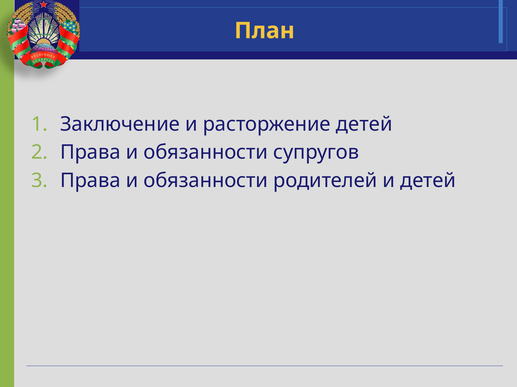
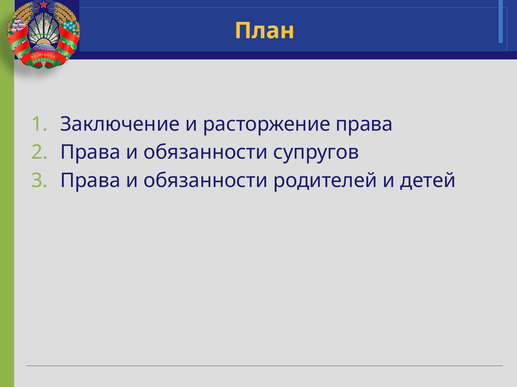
расторжение детей: детей -> права
